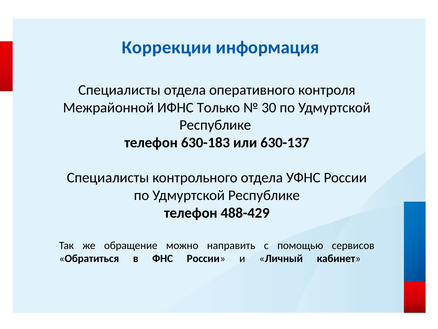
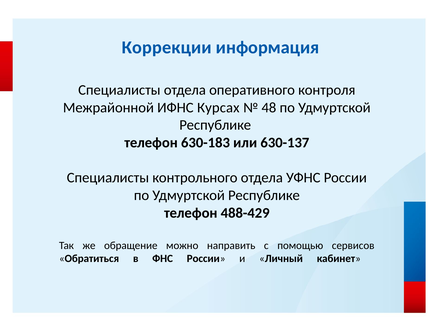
Только: Только -> Курсах
30: 30 -> 48
